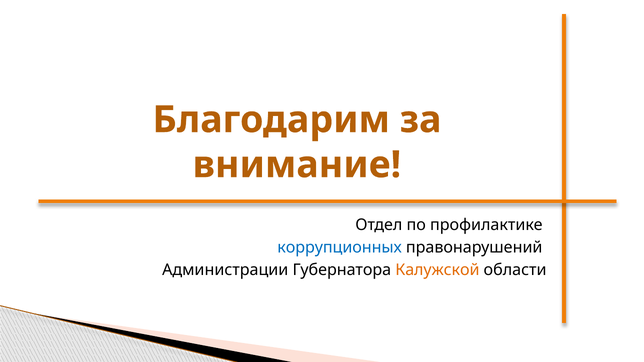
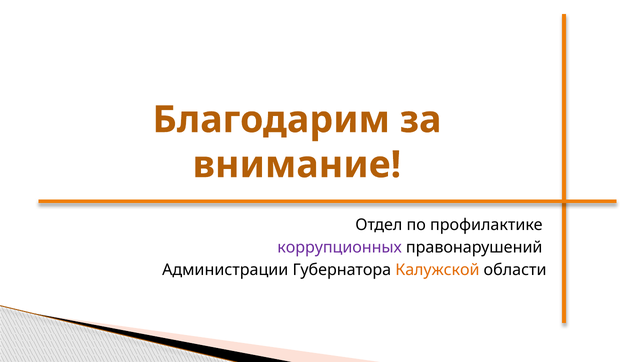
коррупционных colour: blue -> purple
